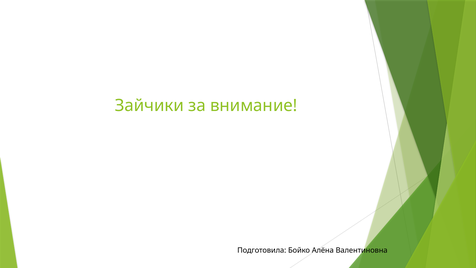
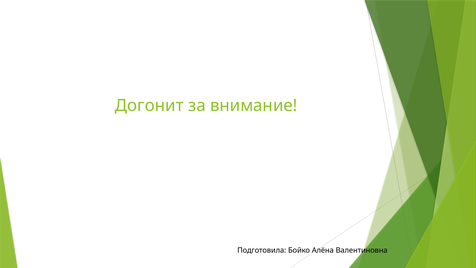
Зайчики: Зайчики -> Догонит
